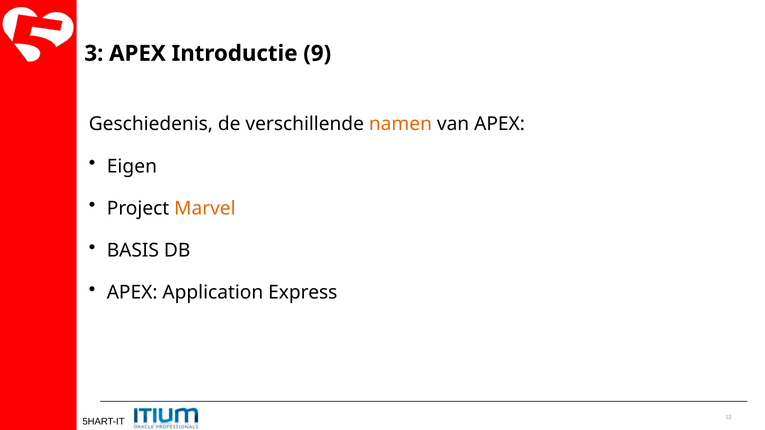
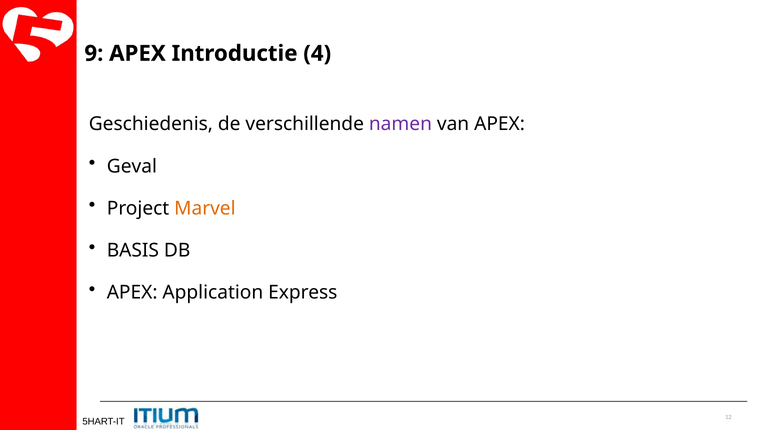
3: 3 -> 9
9: 9 -> 4
namen colour: orange -> purple
Eigen: Eigen -> Geval
